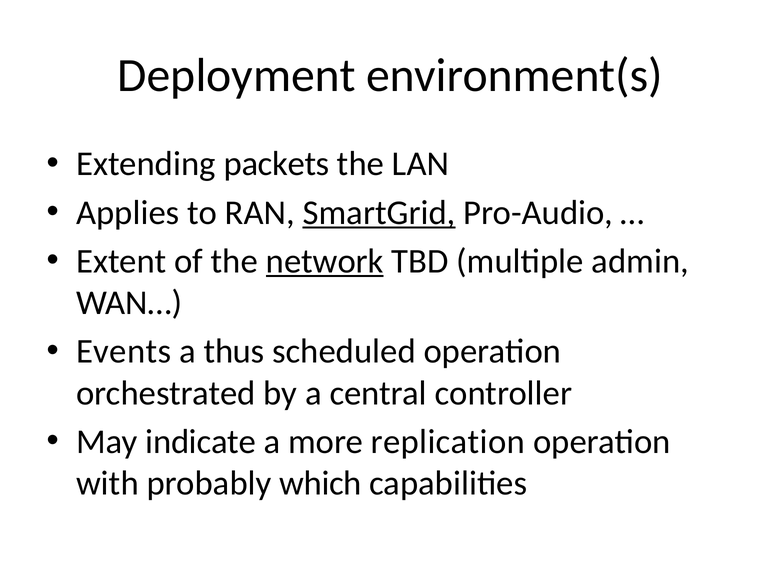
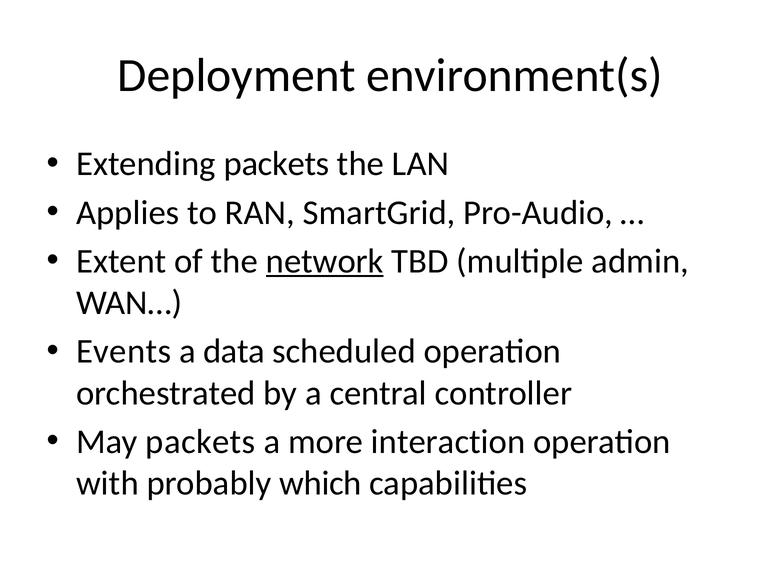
SmartGrid underline: present -> none
thus: thus -> data
May indicate: indicate -> packets
replication: replication -> interaction
